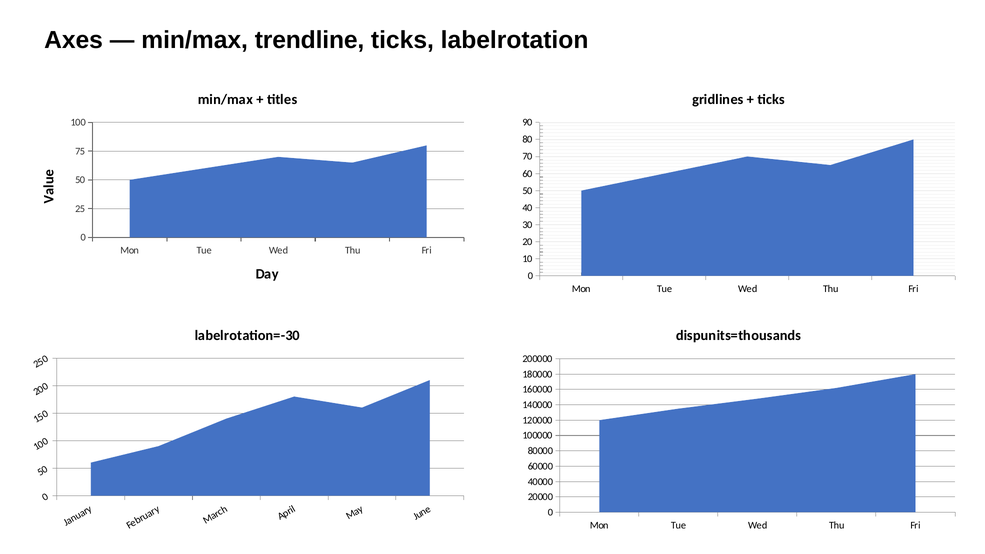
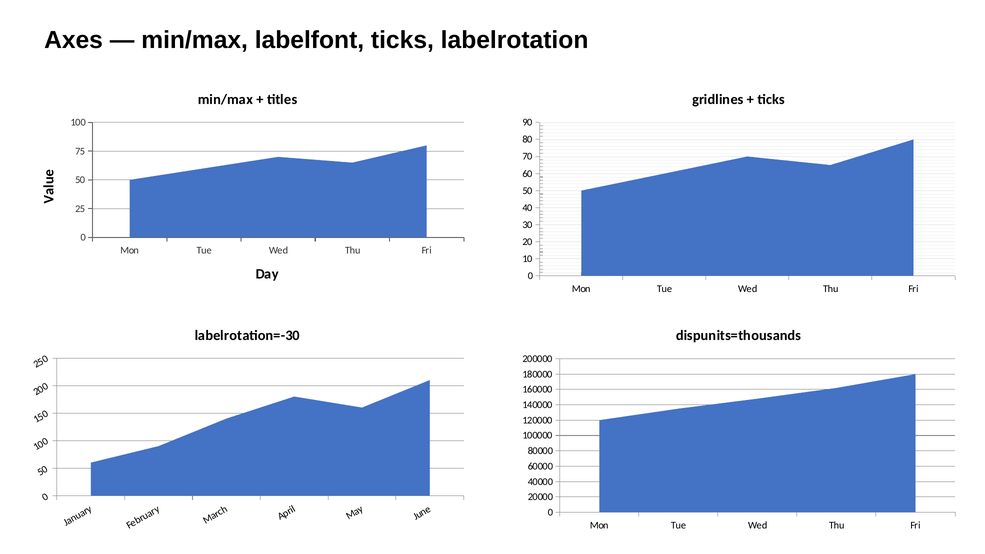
trendline: trendline -> labelfont
